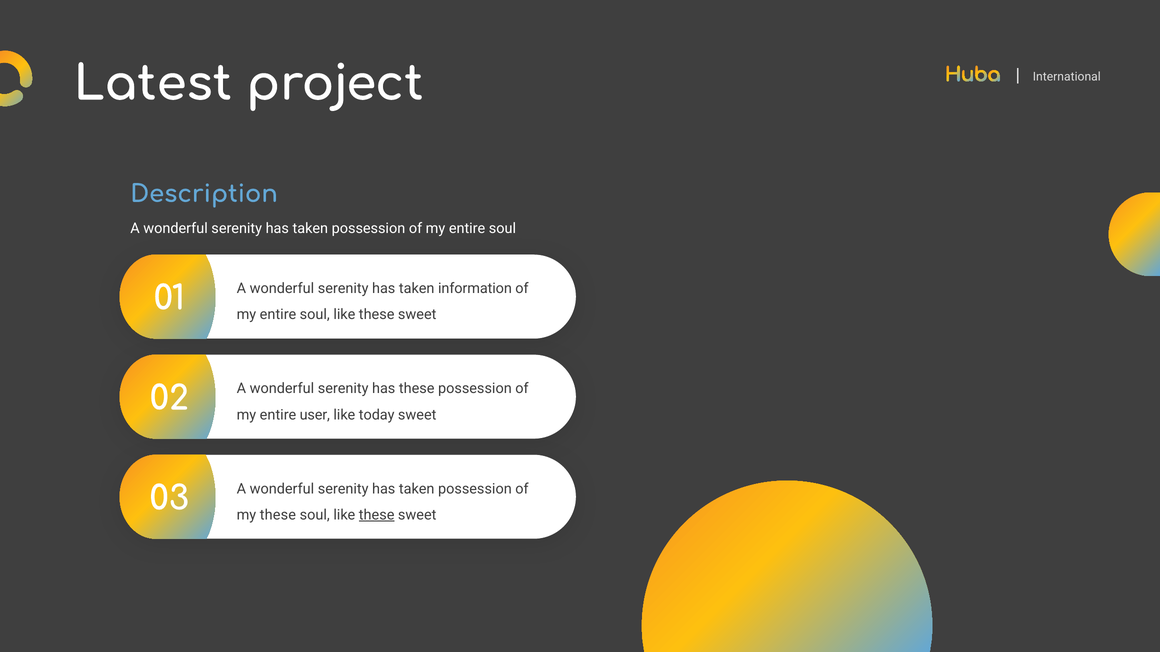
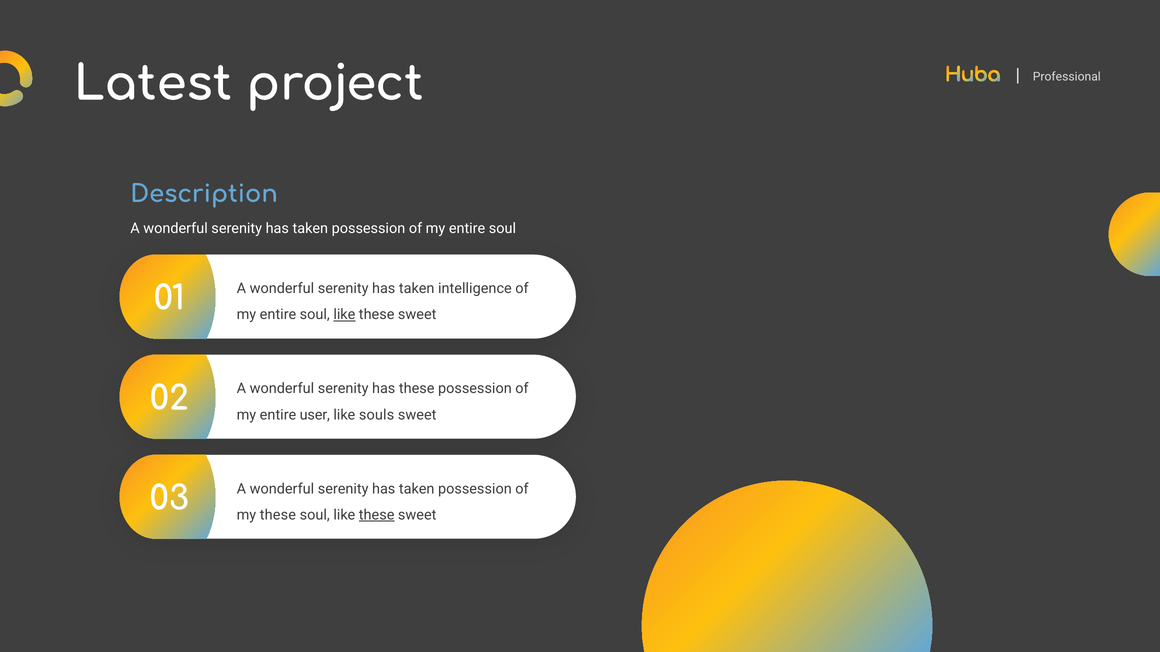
International: International -> Professional
information: information -> intelligence
like at (344, 315) underline: none -> present
today: today -> souls
